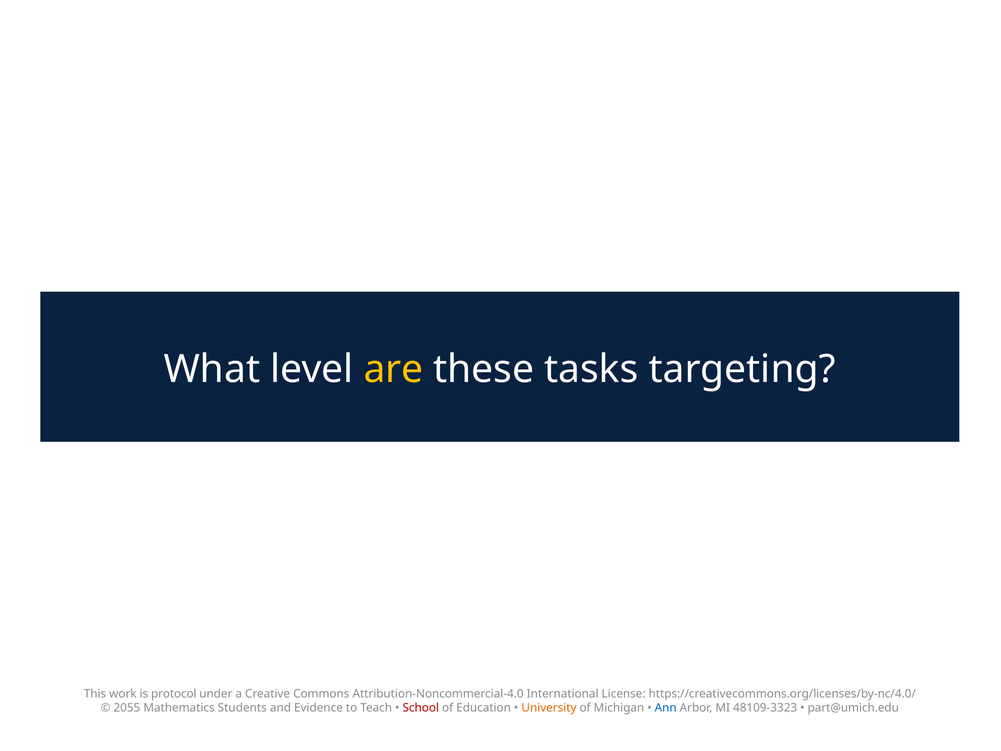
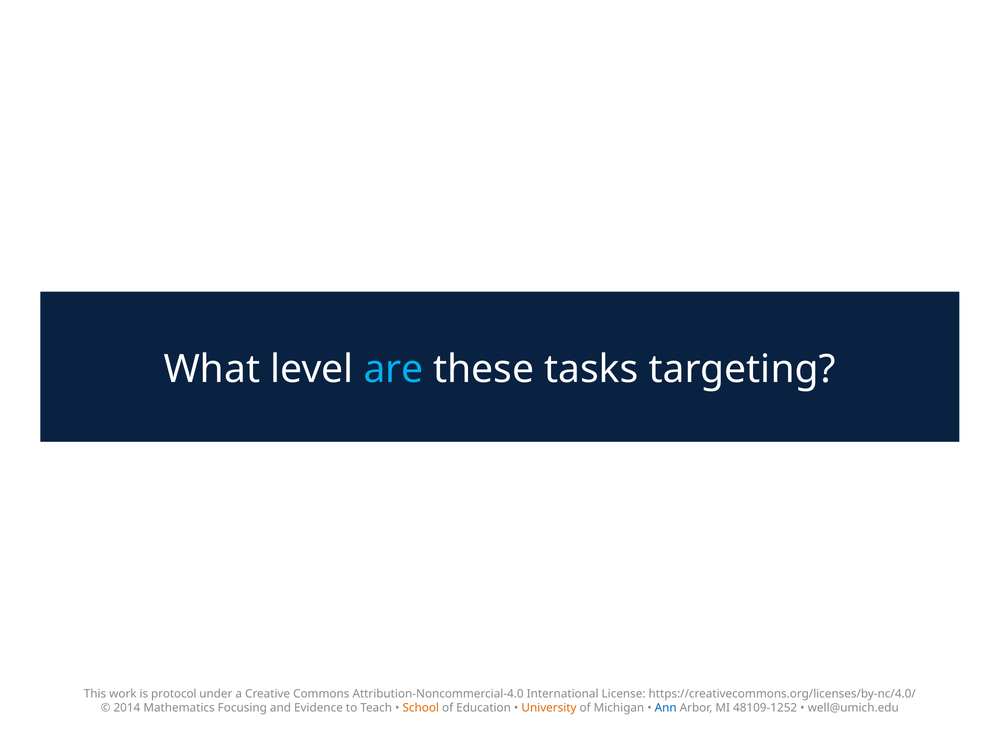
are colour: yellow -> light blue
2055: 2055 -> 2014
Students: Students -> Focusing
School colour: red -> orange
48109-3323: 48109-3323 -> 48109-1252
part@umich.edu: part@umich.edu -> well@umich.edu
